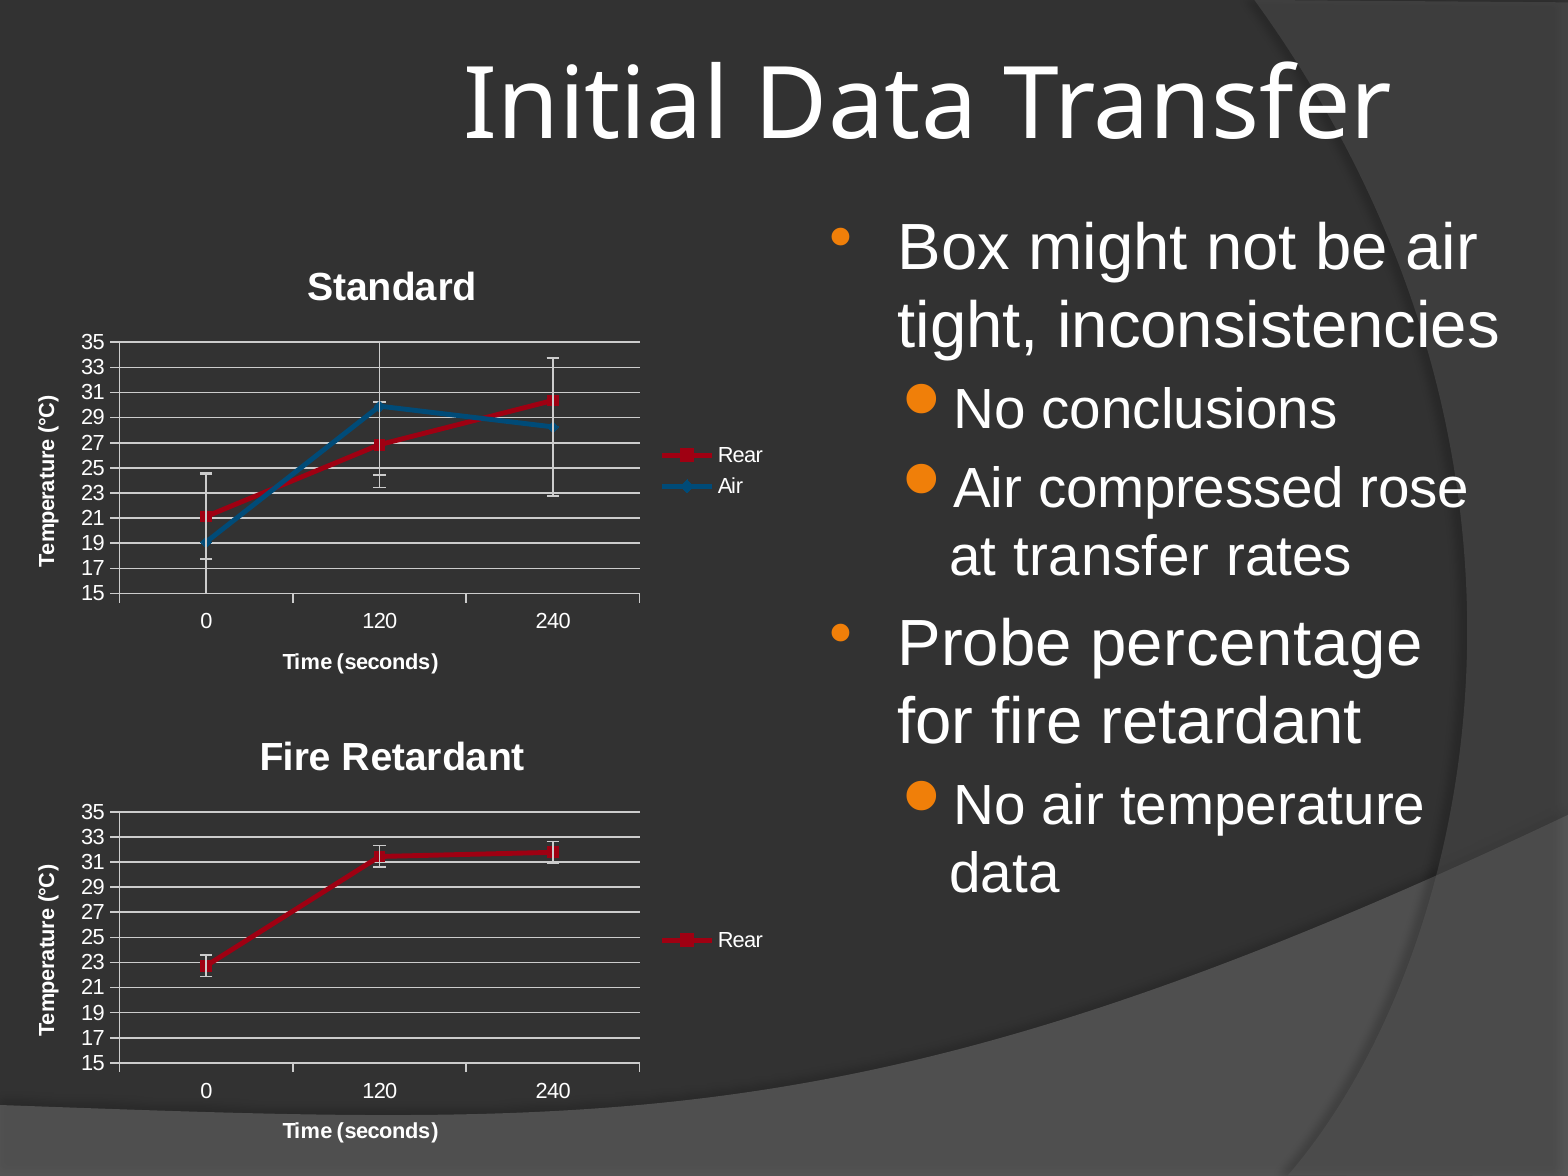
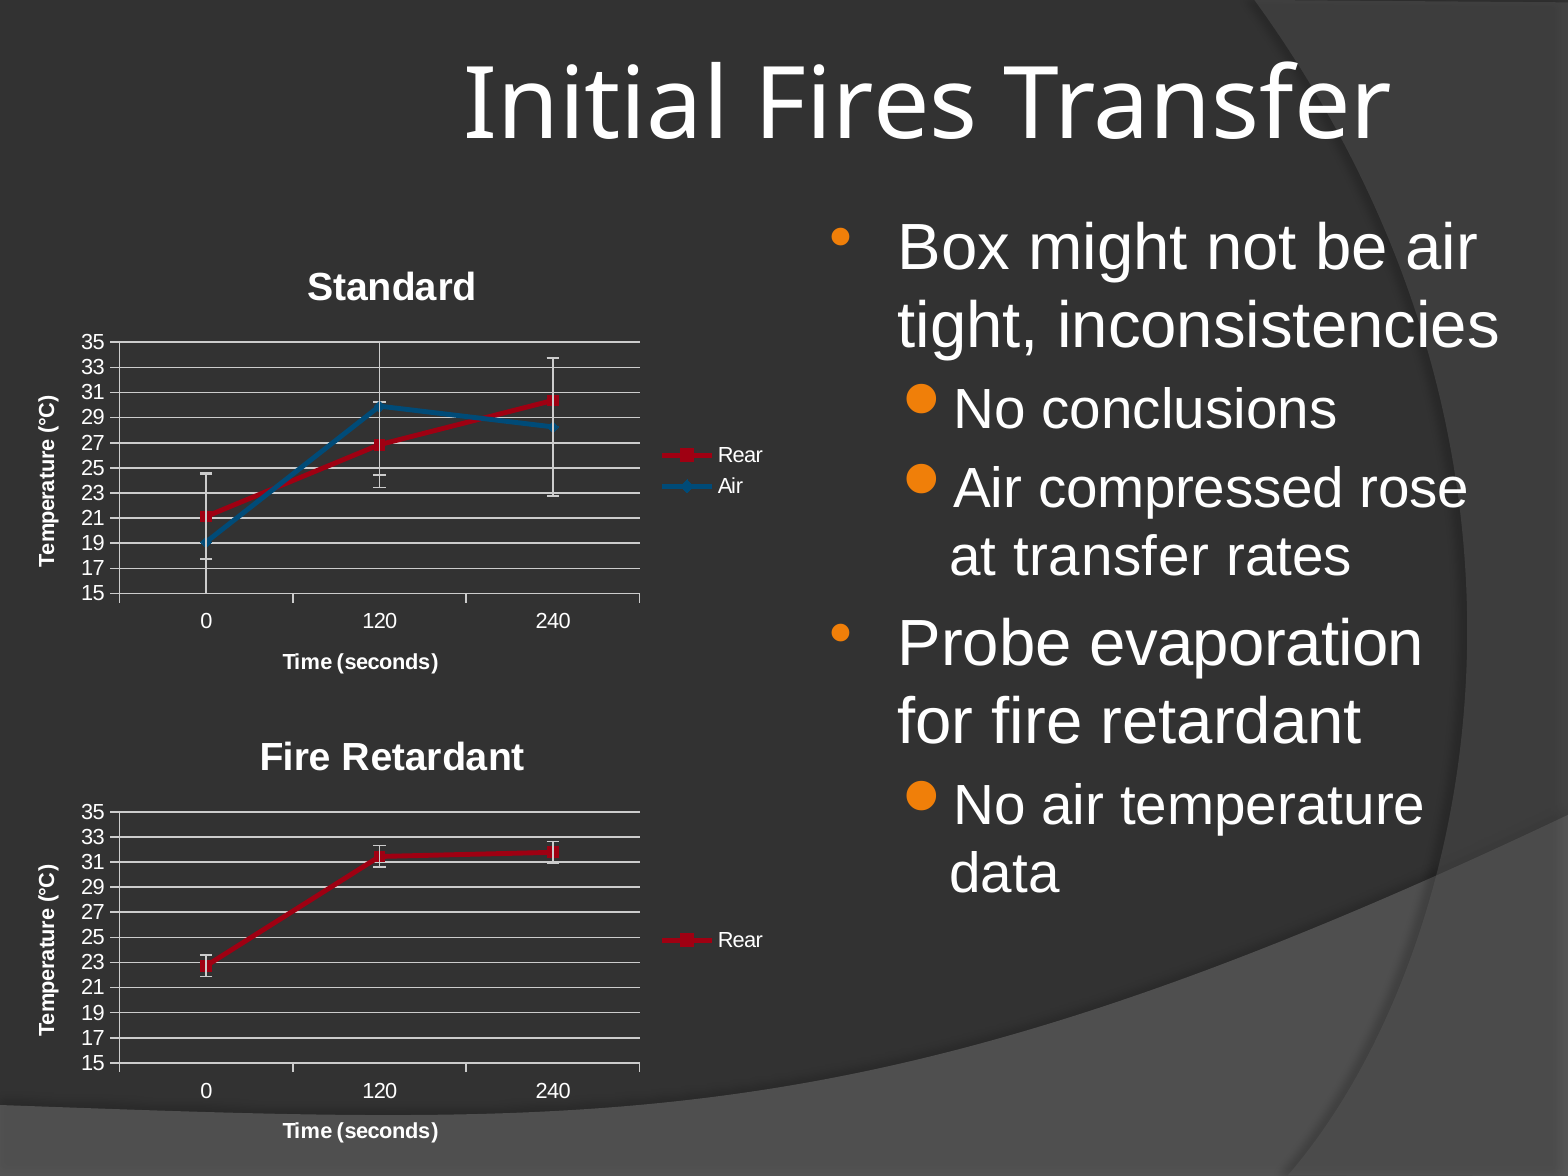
Initial Data: Data -> Fires
percentage: percentage -> evaporation
